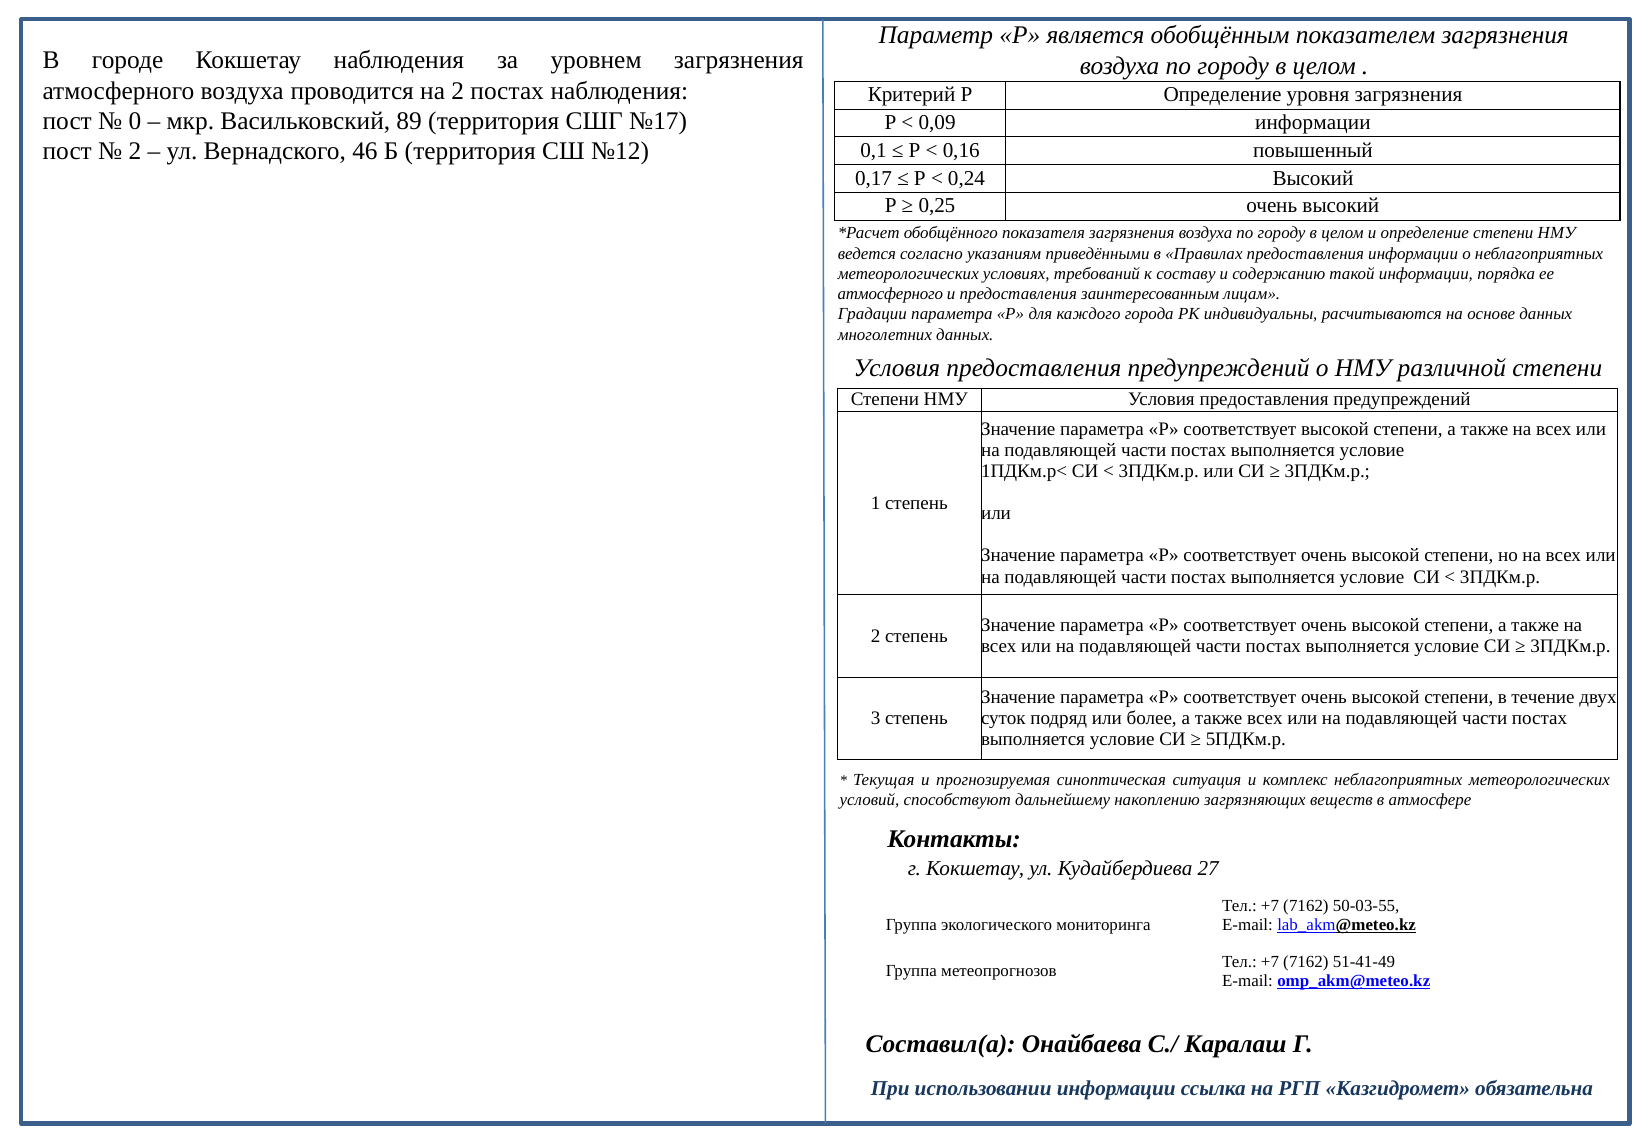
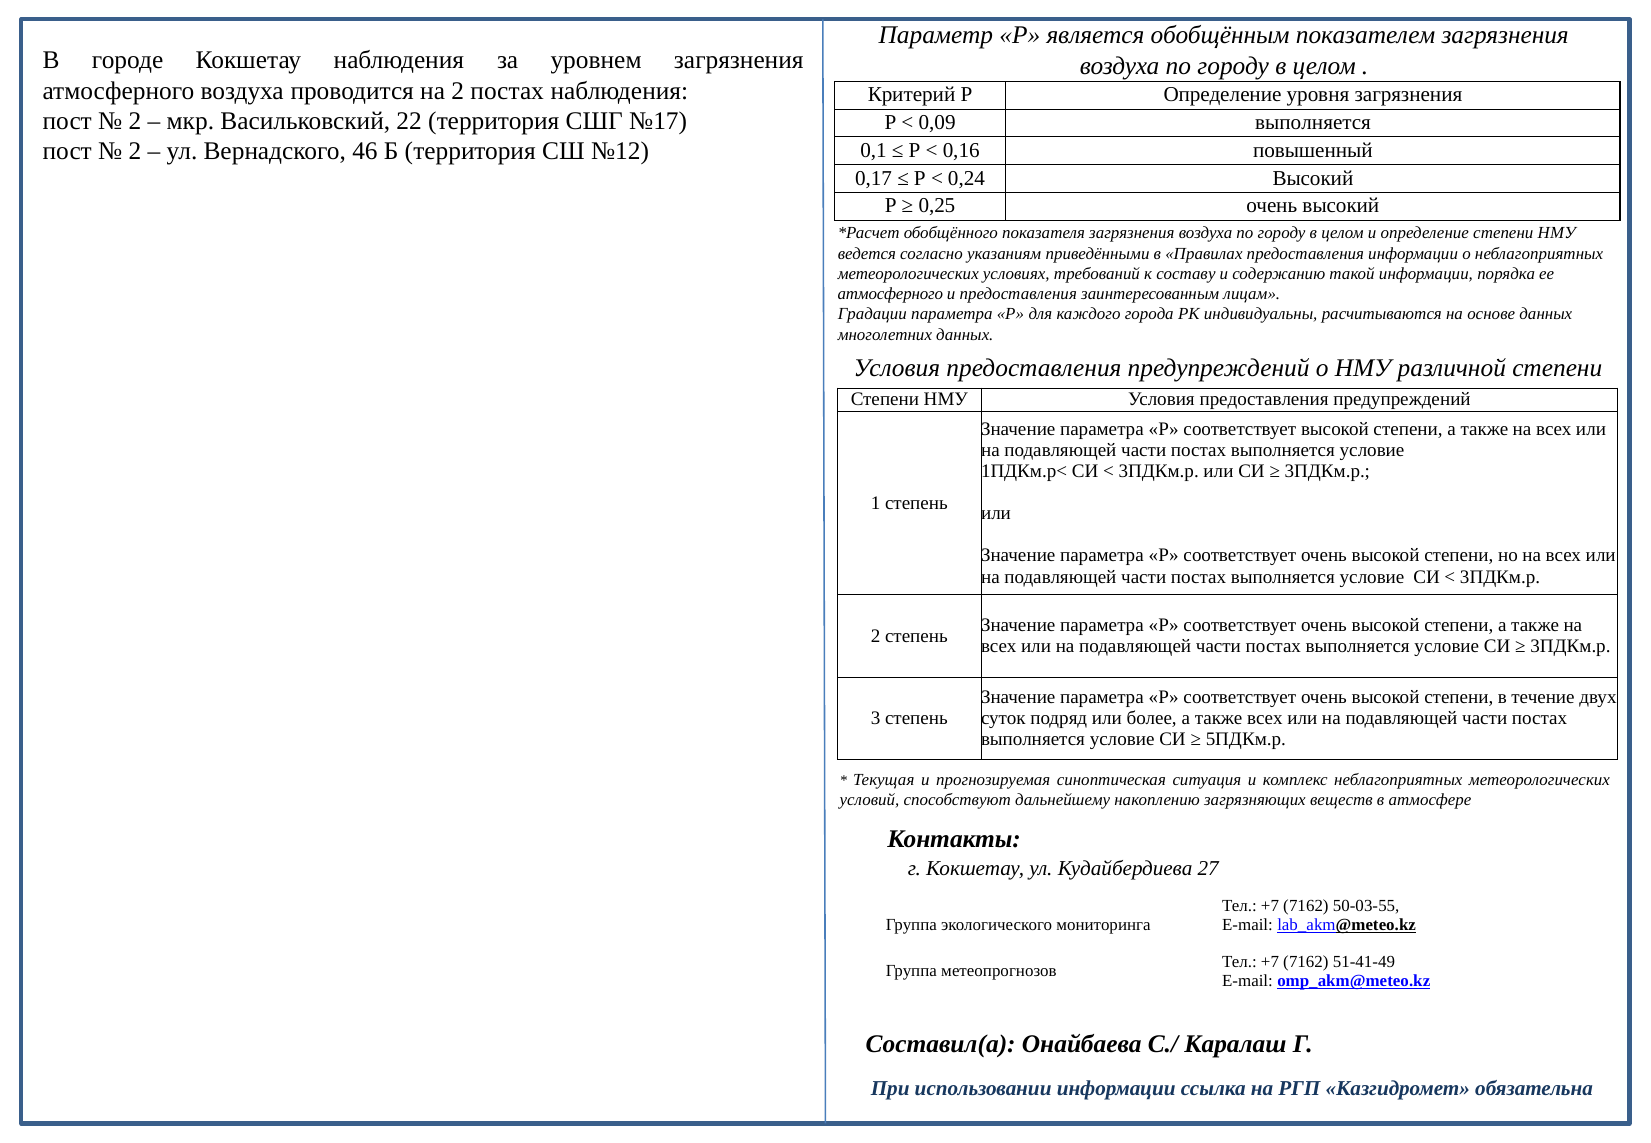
0 at (135, 121): 0 -> 2
89: 89 -> 22
0,09 информации: информации -> выполняется
